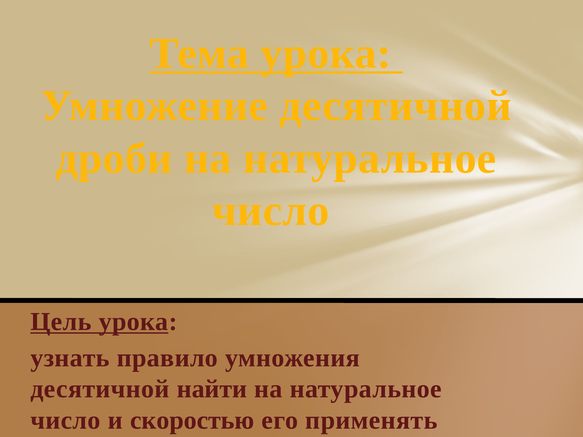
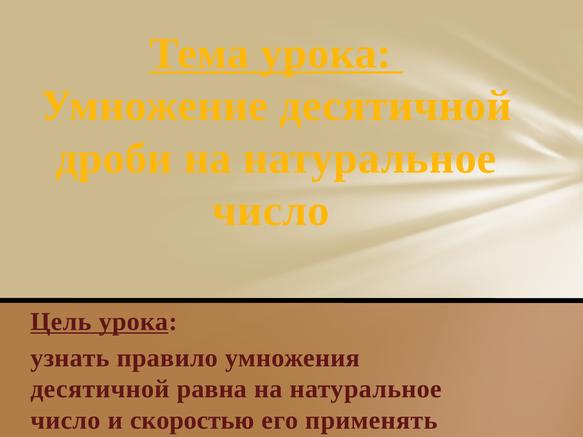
найти: найти -> равна
